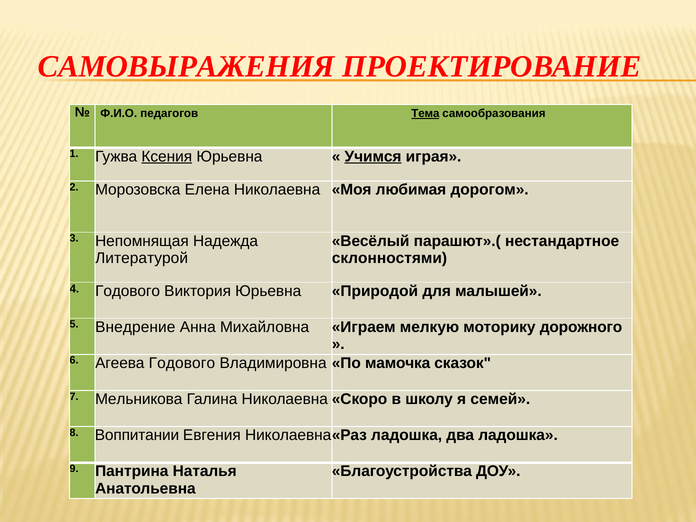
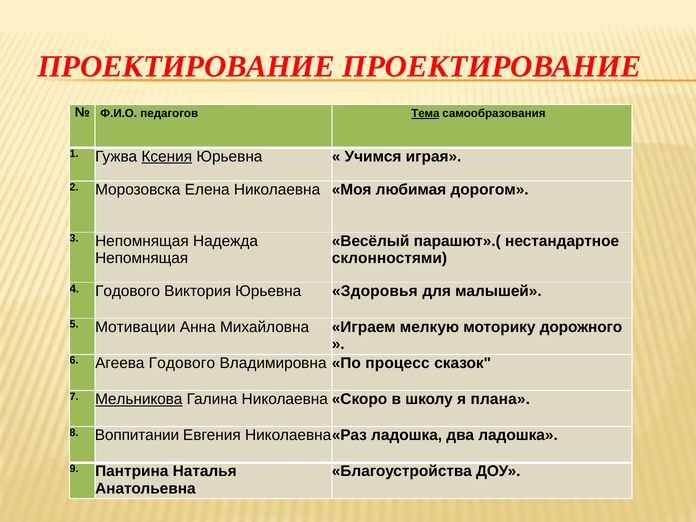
САМОВЫРАЖЕНИЯ at (186, 66): САМОВЫРАЖЕНИЯ -> ПРОЕКТИРОВАНИЕ
Учимся underline: present -> none
Литературой at (142, 258): Литературой -> Непомнящая
Природой: Природой -> Здоровья
Внедрение: Внедрение -> Мотивации
мамочка: мамочка -> процесс
Мельникова underline: none -> present
семей: семей -> плана
